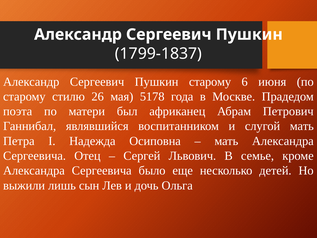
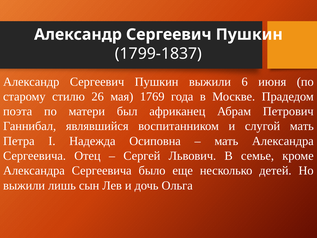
Пушкин старому: старому -> выжили
5178: 5178 -> 1769
